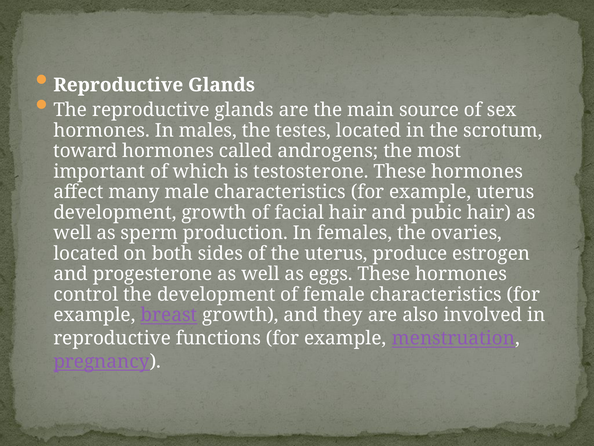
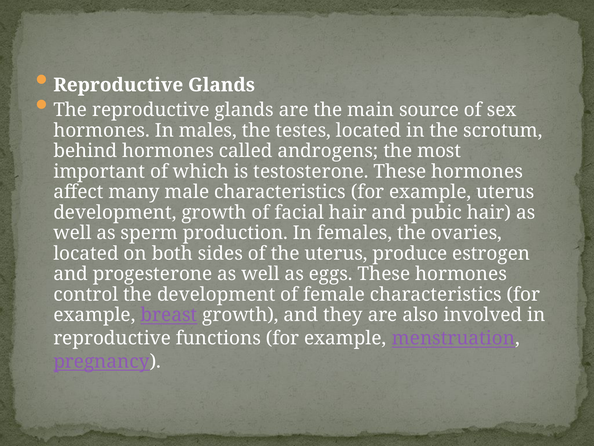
toward: toward -> behind
